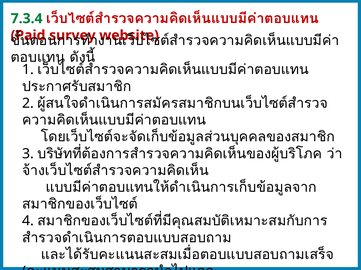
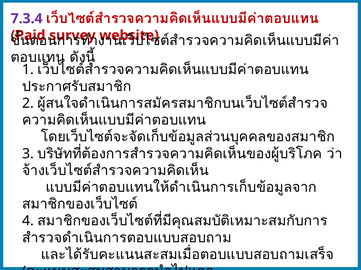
7.3.4 colour: green -> purple
